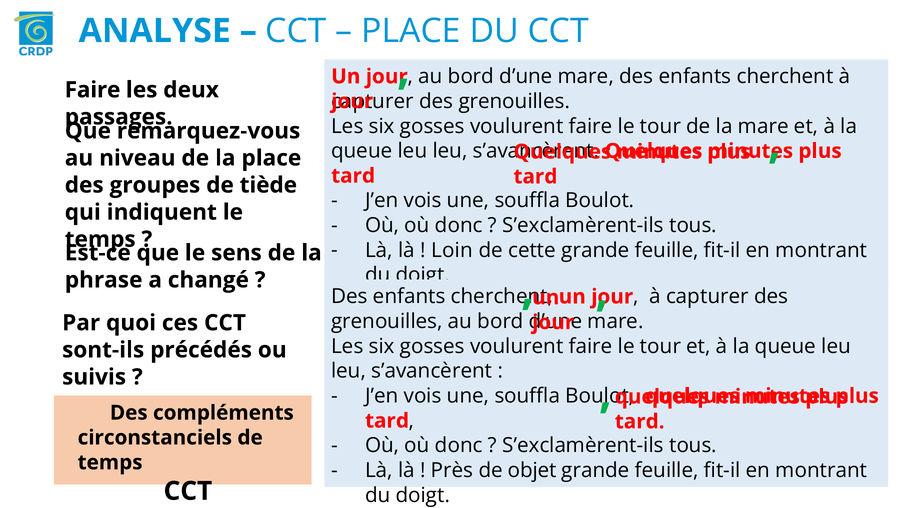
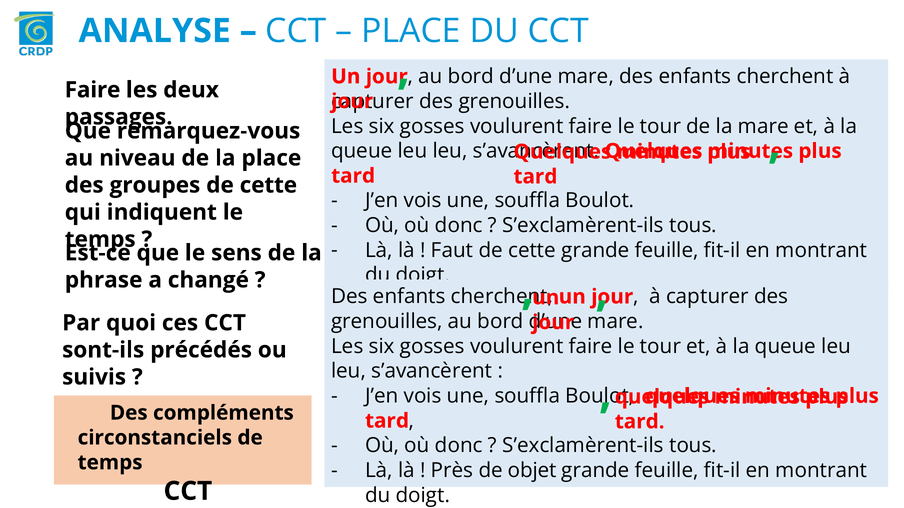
groupes de tiède: tiède -> cette
Loin: Loin -> Faut
